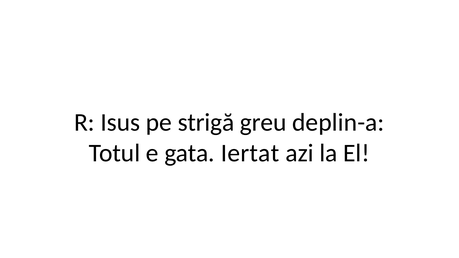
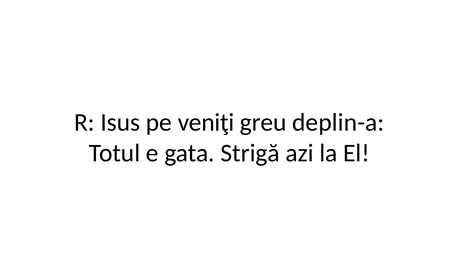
strigă: strigă -> veniţi
Iertat: Iertat -> Strigă
